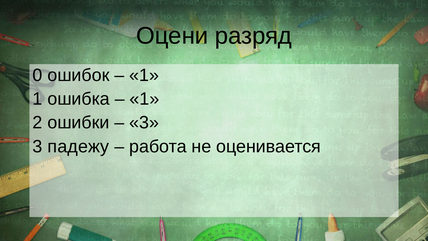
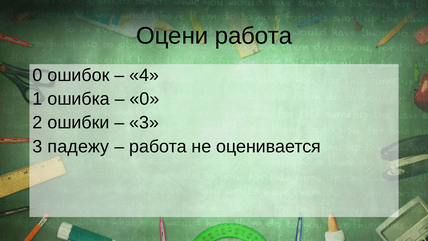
Оцени разряд: разряд -> работа
1 at (144, 75): 1 -> 4
1 at (145, 99): 1 -> 0
